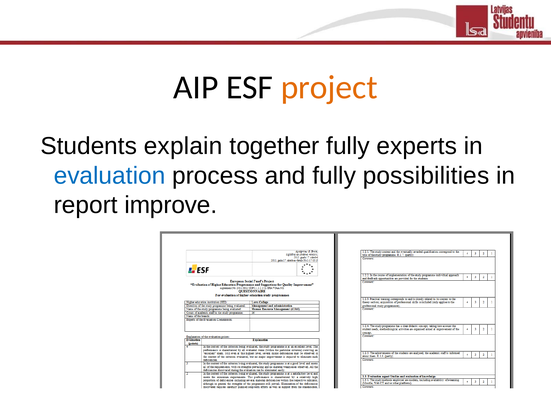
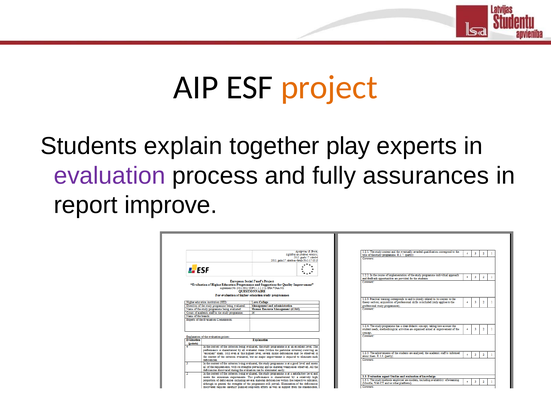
together fully: fully -> play
evaluation colour: blue -> purple
possibilities: possibilities -> assurances
